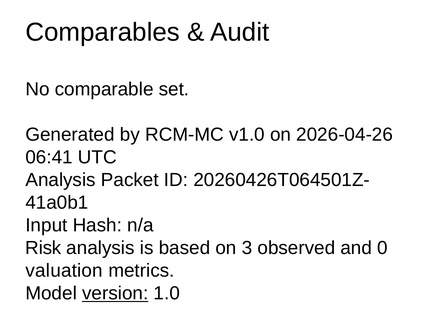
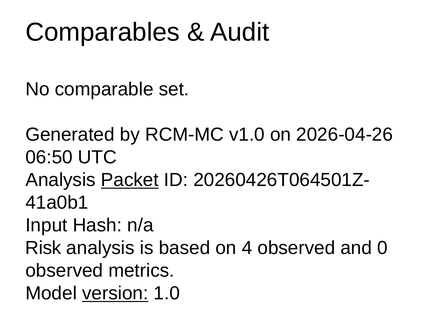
06:41: 06:41 -> 06:50
Packet underline: none -> present
3: 3 -> 4
valuation at (64, 271): valuation -> observed
